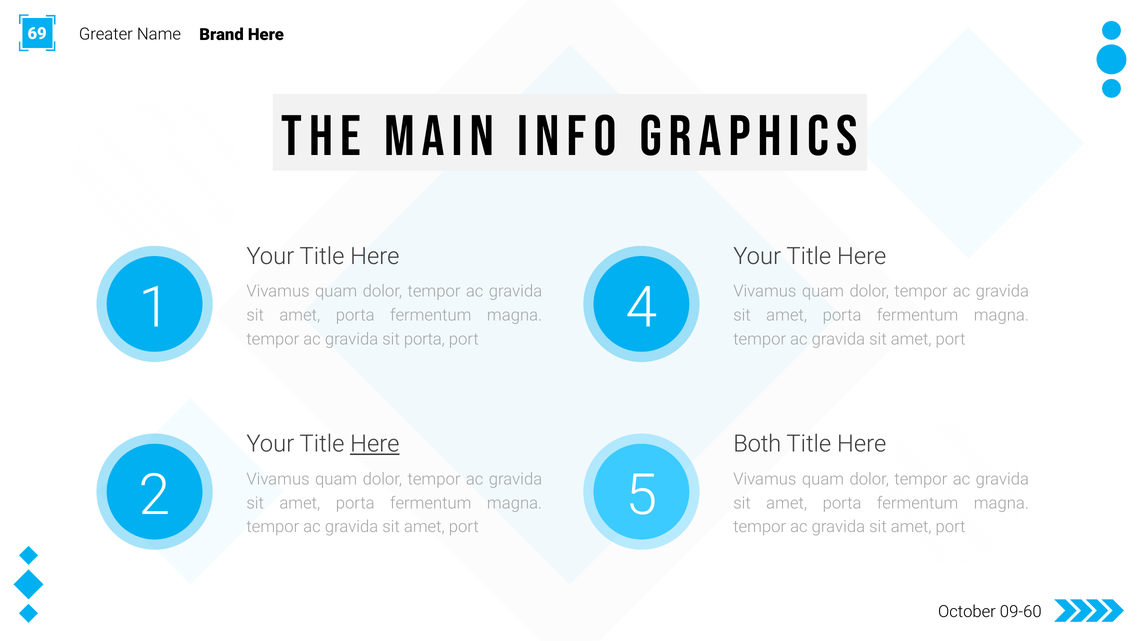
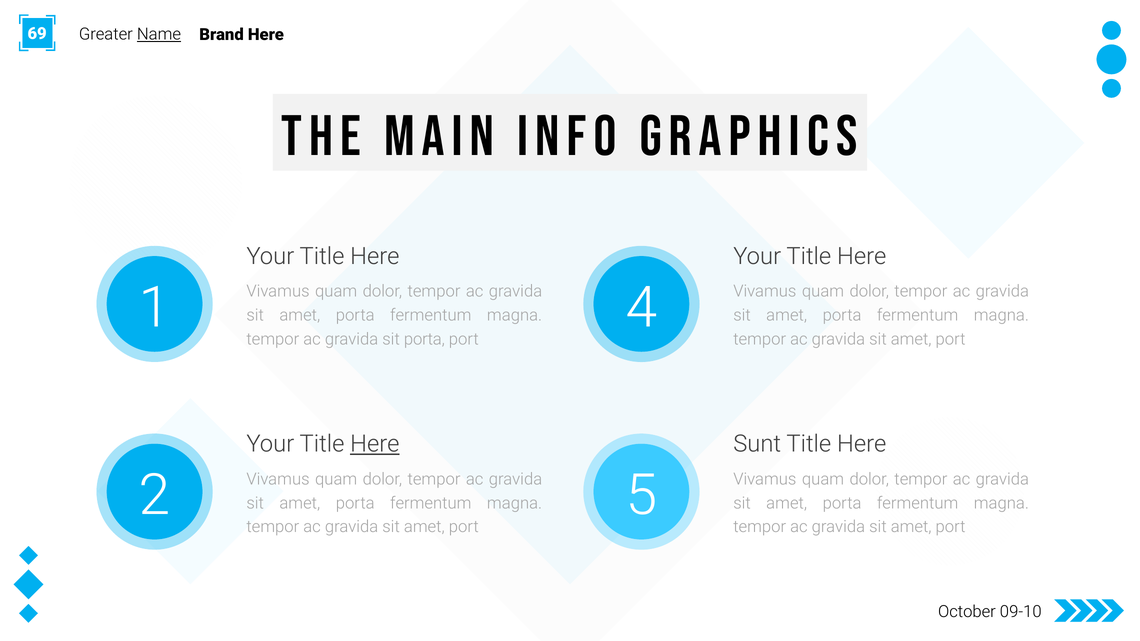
Name underline: none -> present
Both: Both -> Sunt
09-60: 09-60 -> 09-10
